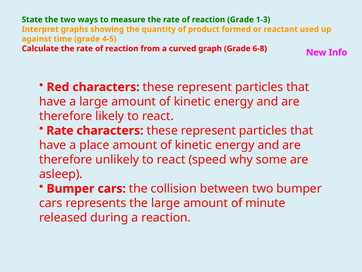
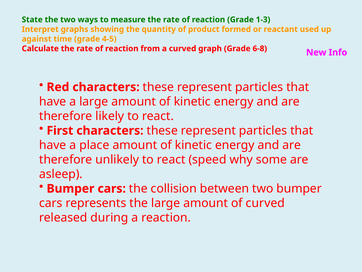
Rate at (60, 130): Rate -> First
of minute: minute -> curved
